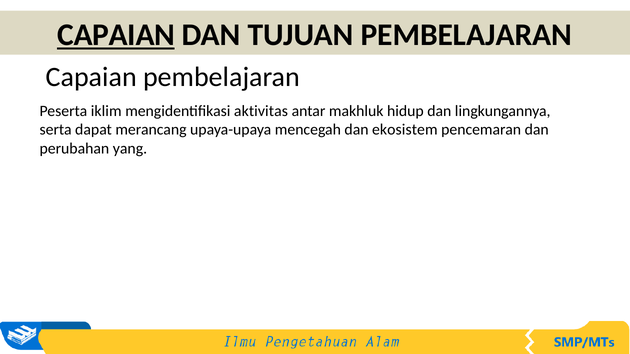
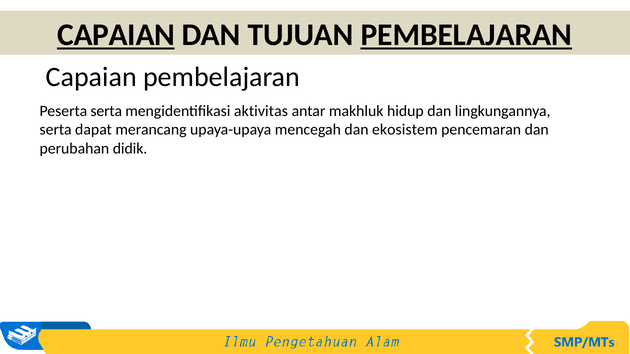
PEMBELAJARAN at (466, 35) underline: none -> present
Peserta iklim: iklim -> serta
yang: yang -> didik
